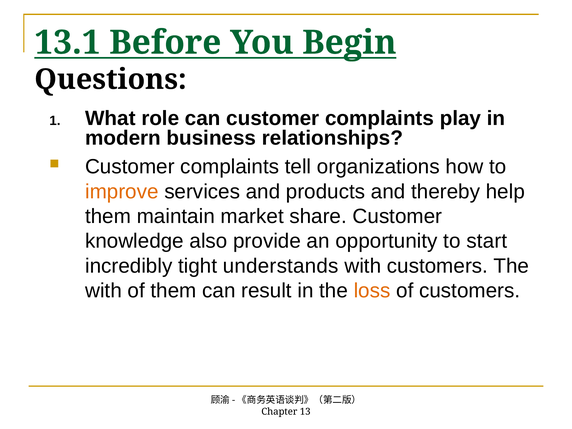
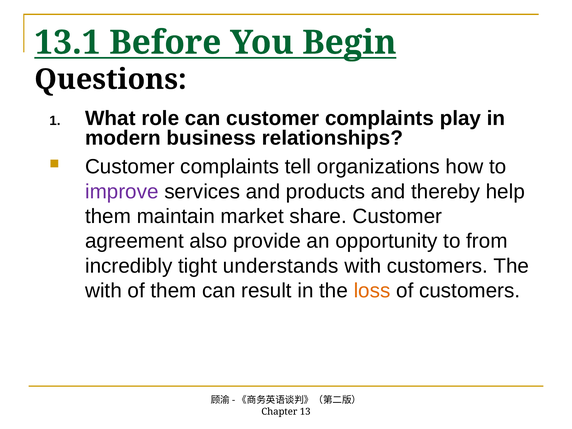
improve colour: orange -> purple
knowledge: knowledge -> agreement
start: start -> from
